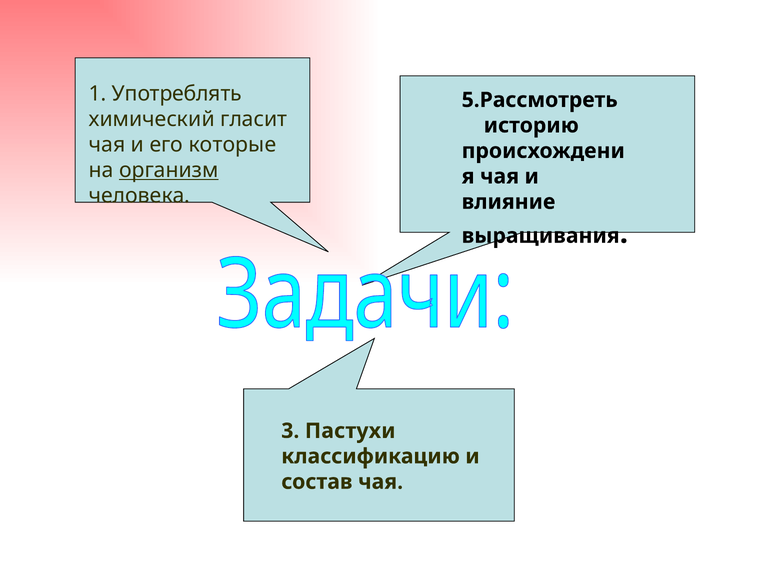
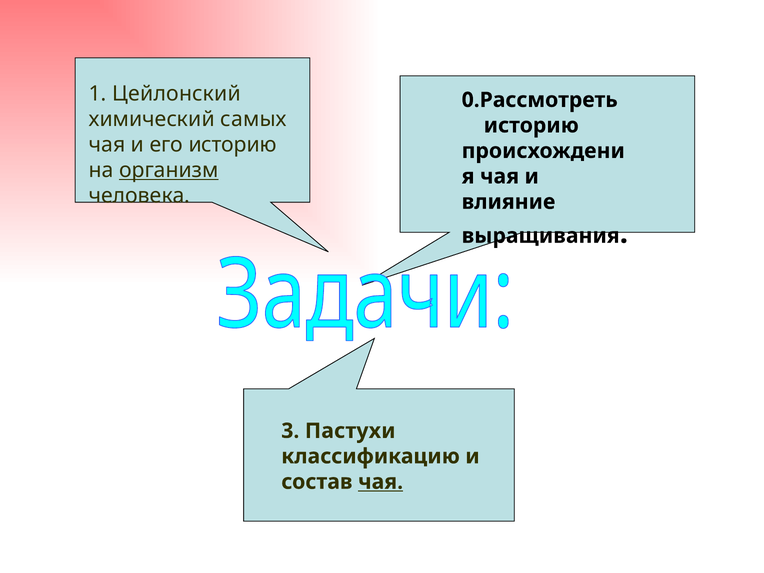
Употреблять: Употреблять -> Цейлонский
5.Рассмотреть: 5.Рассмотреть -> 0.Рассмотреть
гласит: гласит -> самых
его которые: которые -> историю
чая at (381, 482) underline: none -> present
